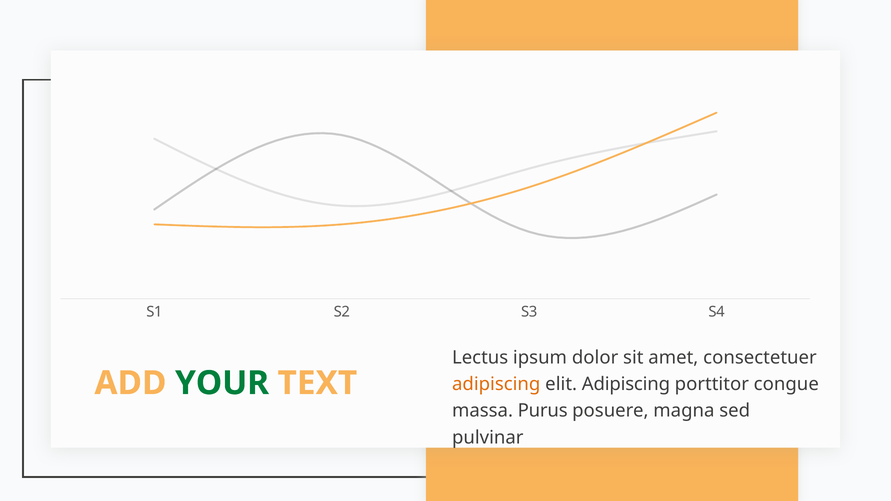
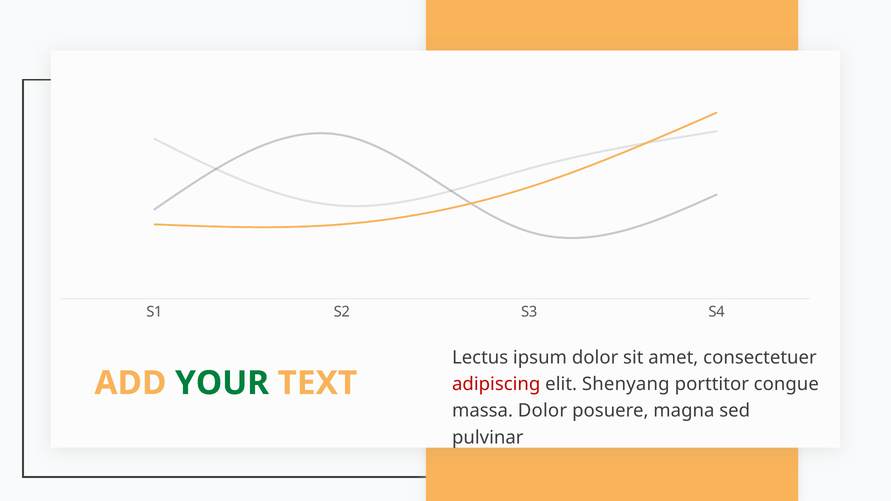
adipiscing at (496, 384) colour: orange -> red
elit Adipiscing: Adipiscing -> Shenyang
massa Purus: Purus -> Dolor
